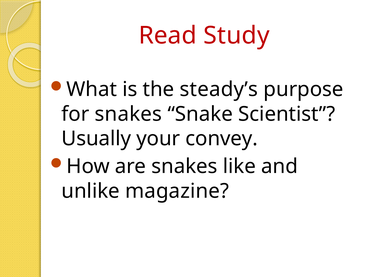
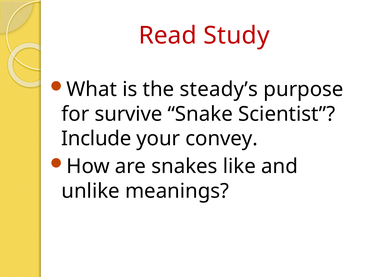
for snakes: snakes -> survive
Usually: Usually -> Include
magazine: magazine -> meanings
